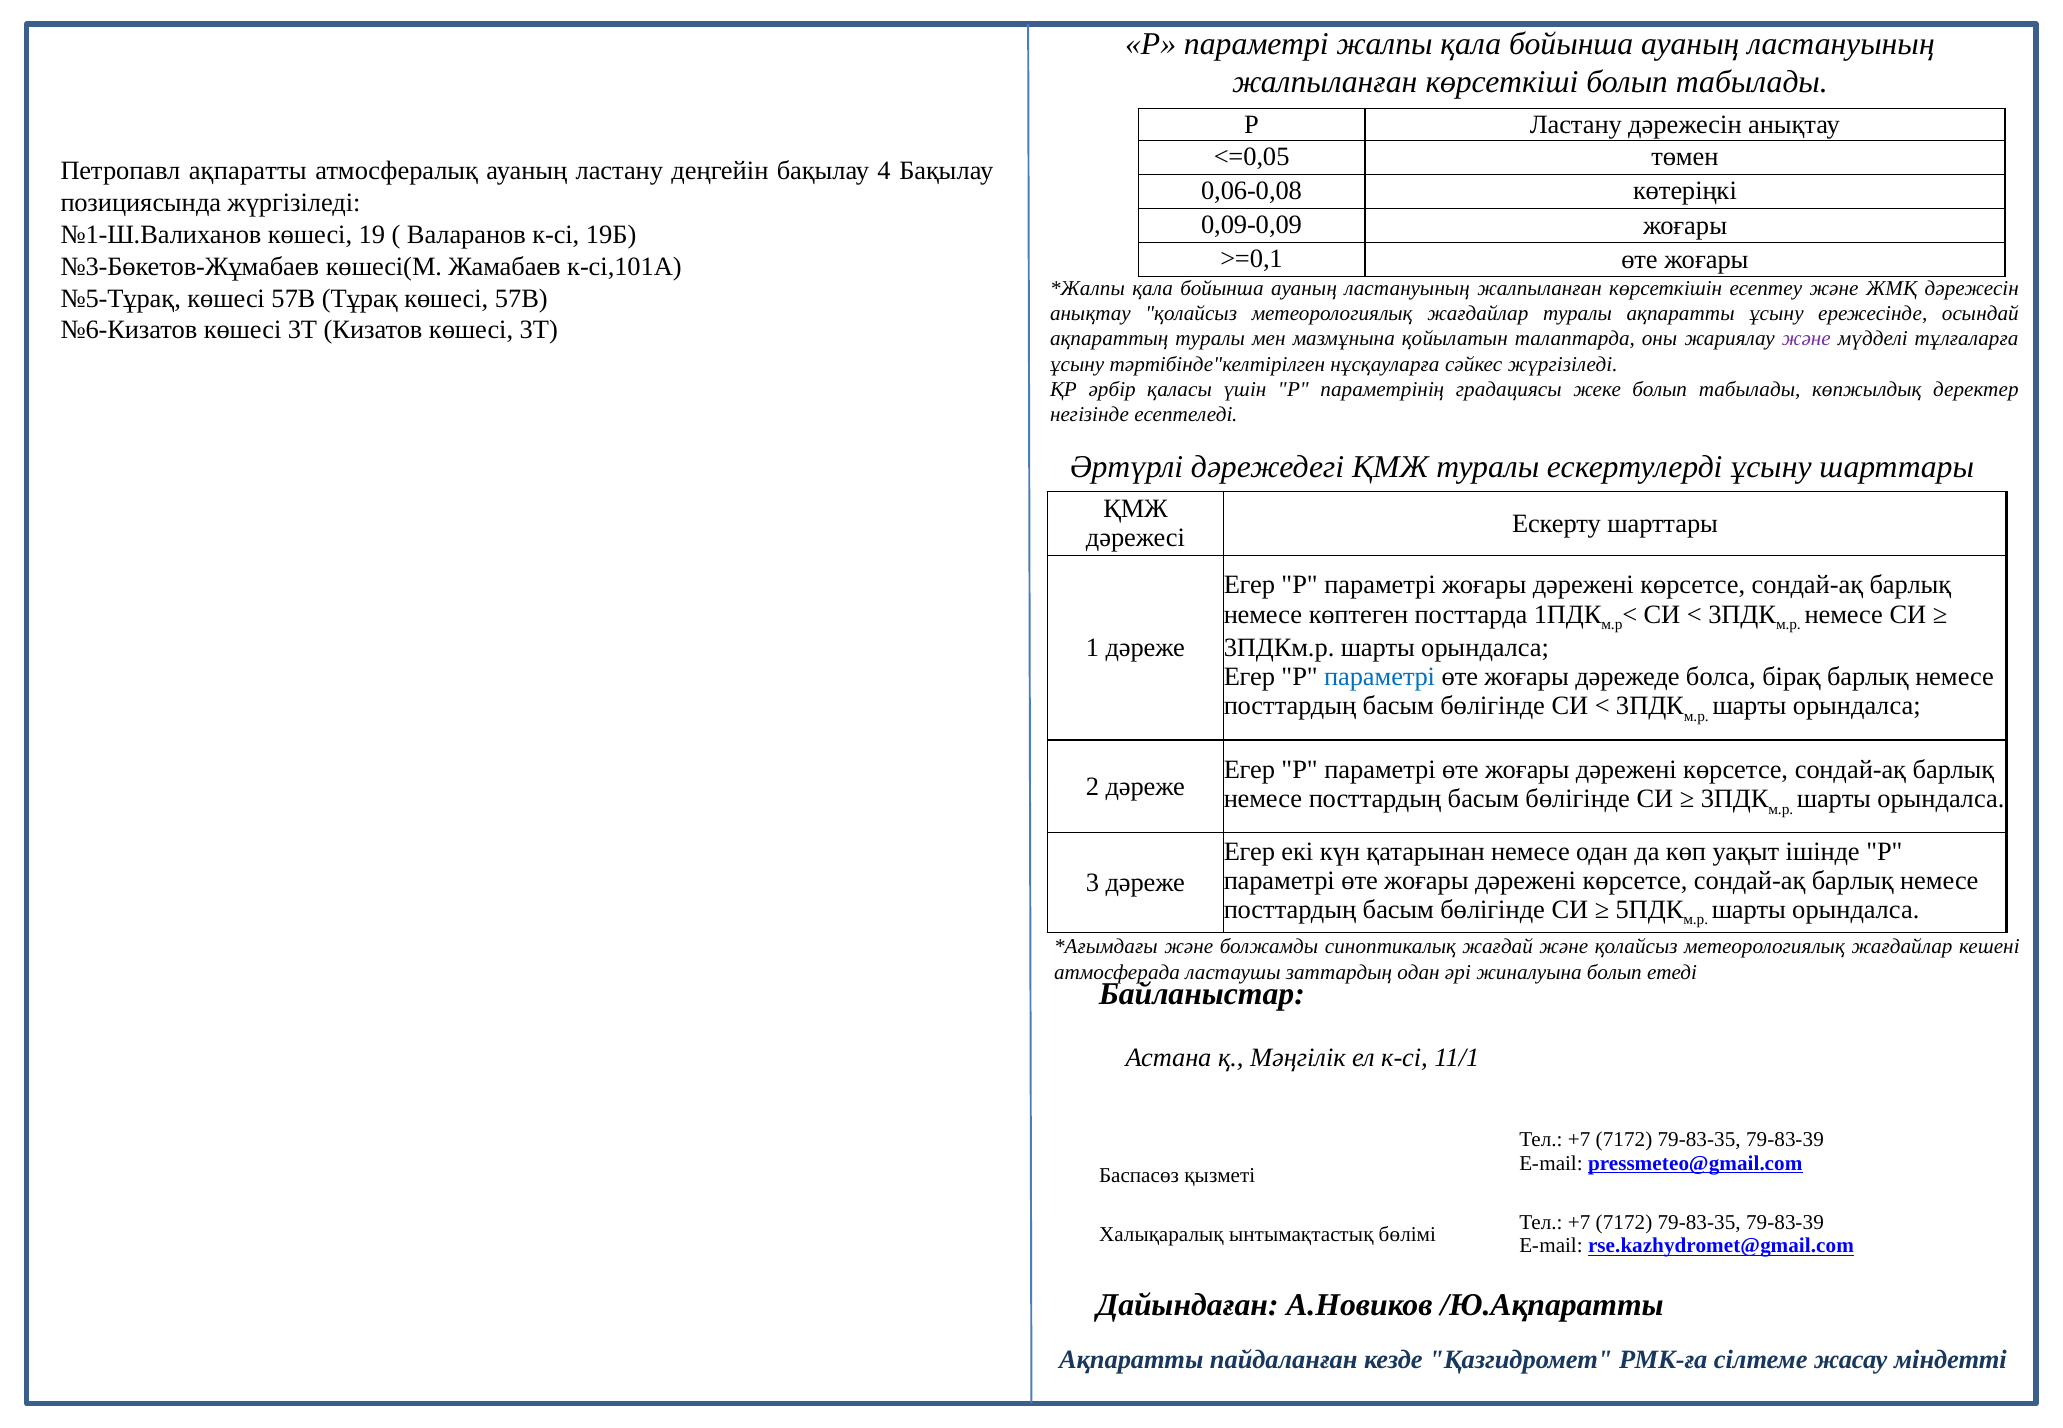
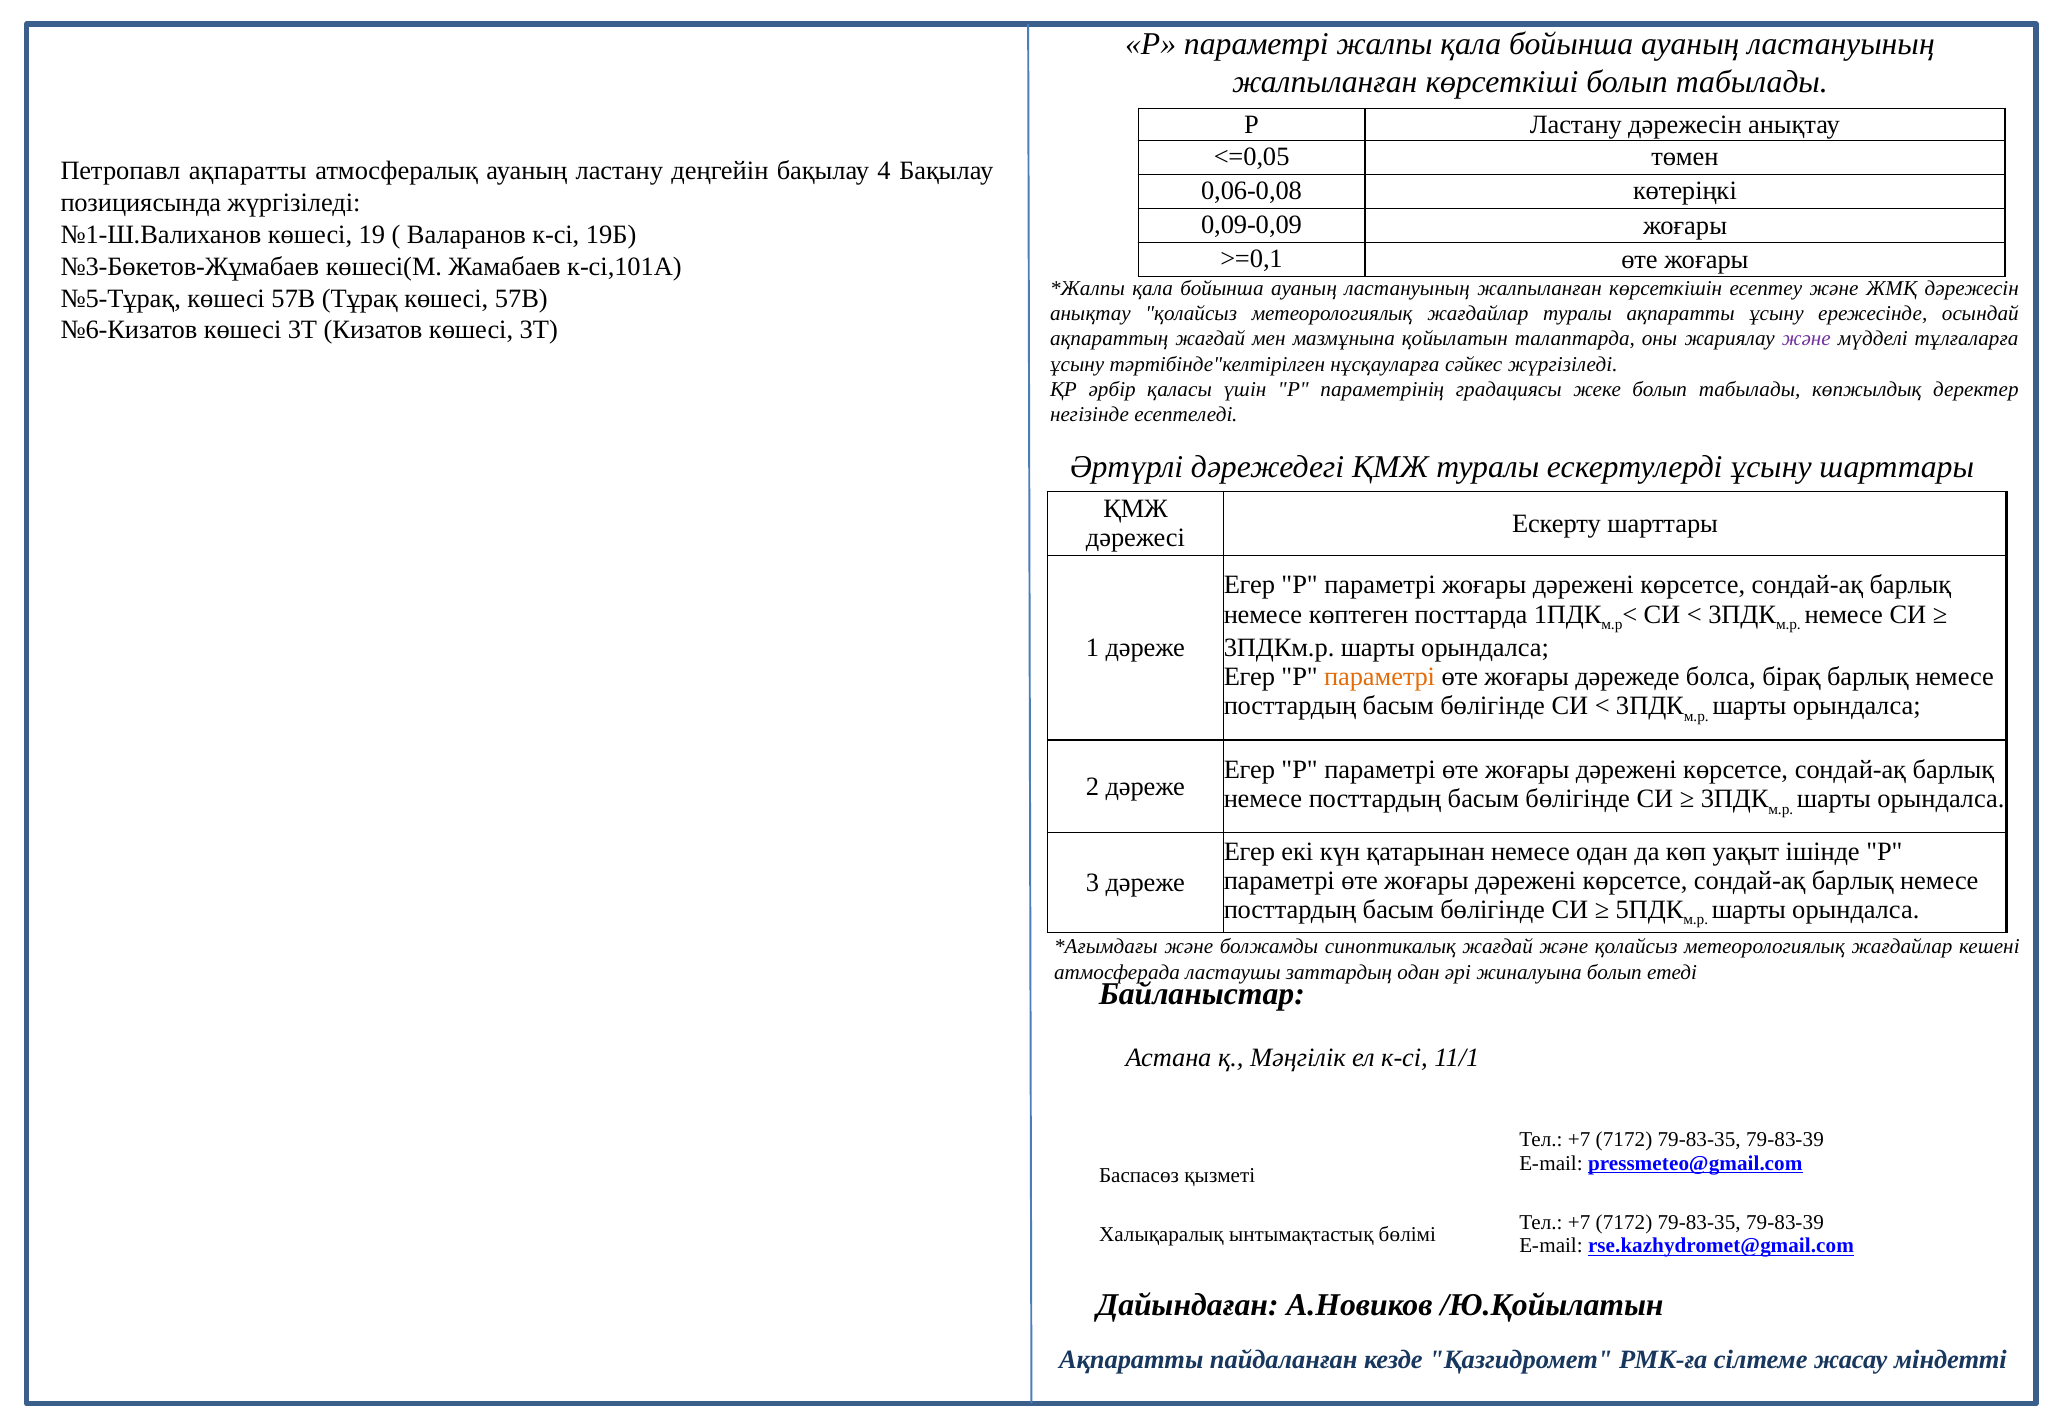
ақпараттың туралы: туралы -> жағдай
параметрі at (1380, 677) colour: blue -> orange
/Ю.Ақпаратты: /Ю.Ақпаратты -> /Ю.Қойылатын
